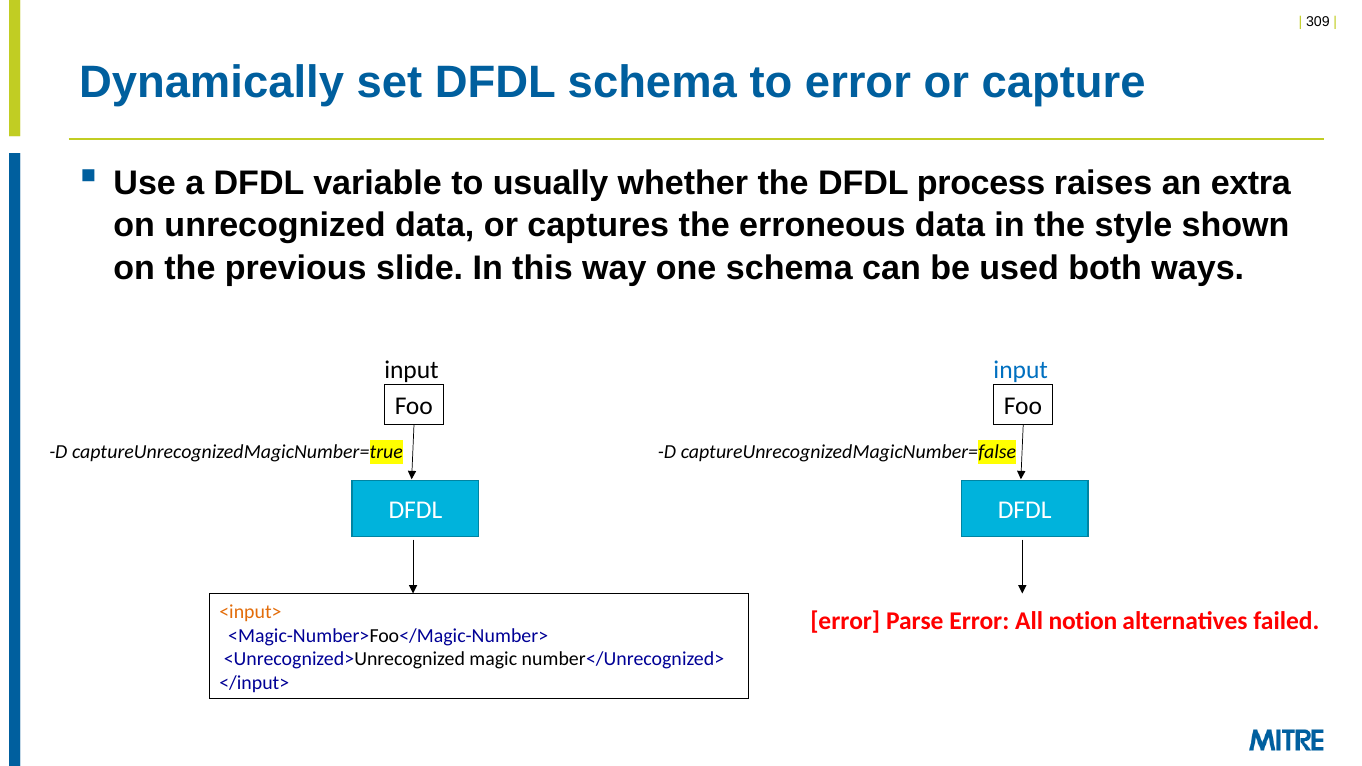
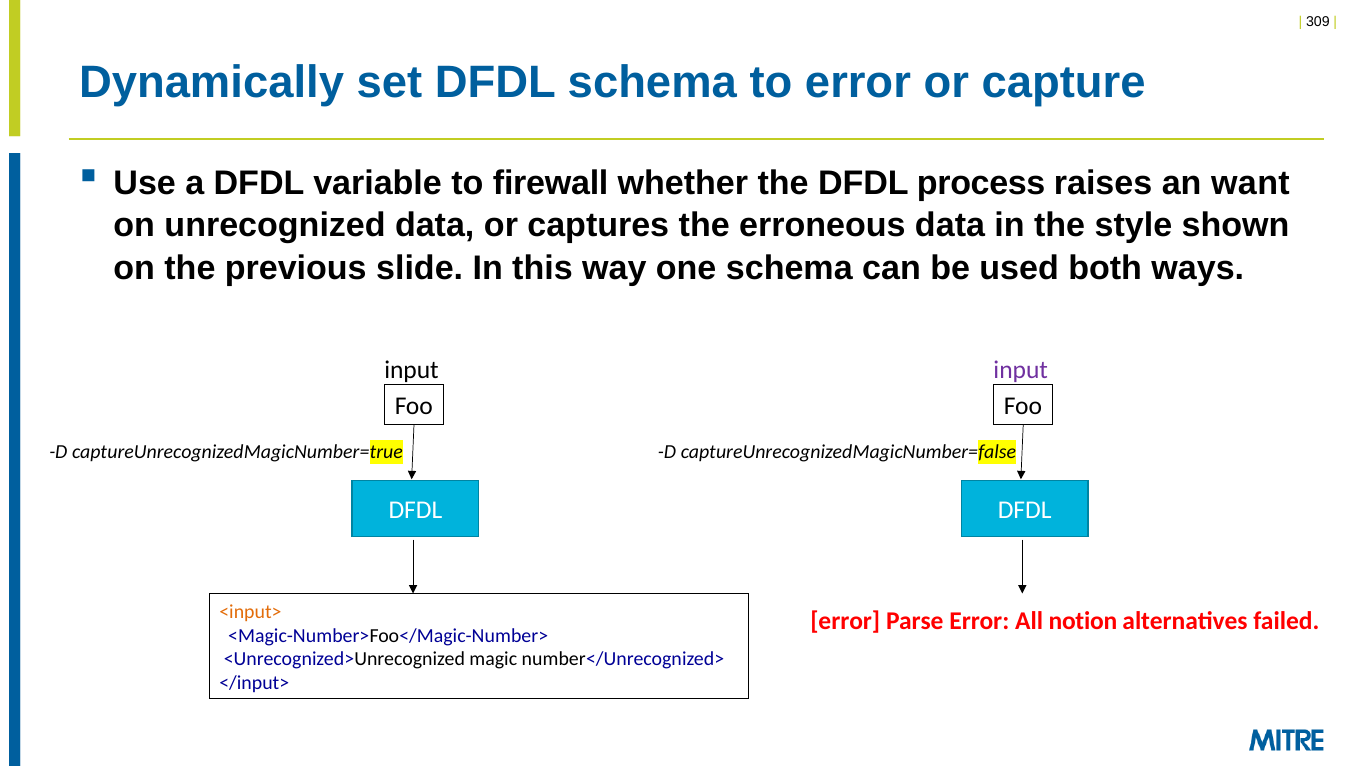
usually: usually -> firewall
extra: extra -> want
input at (1021, 370) colour: blue -> purple
